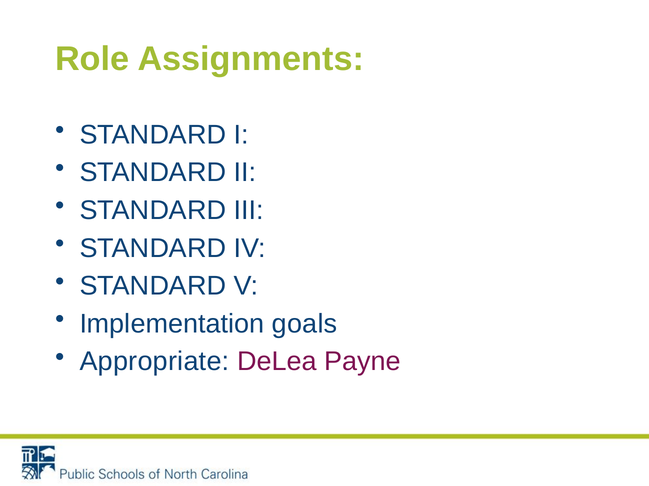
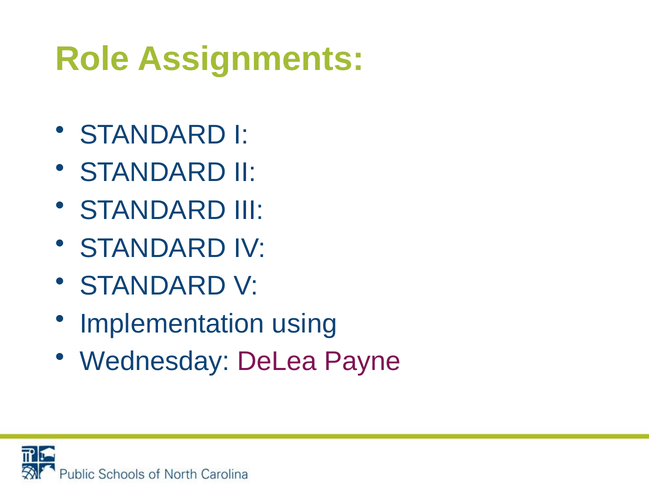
goals: goals -> using
Appropriate: Appropriate -> Wednesday
